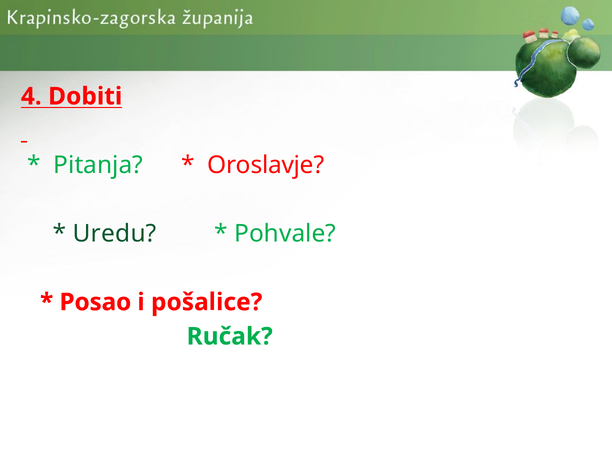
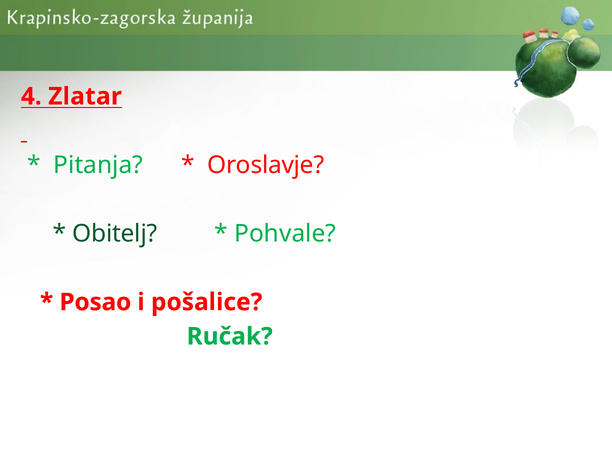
Dobiti: Dobiti -> Zlatar
Uredu: Uredu -> Obitelj
